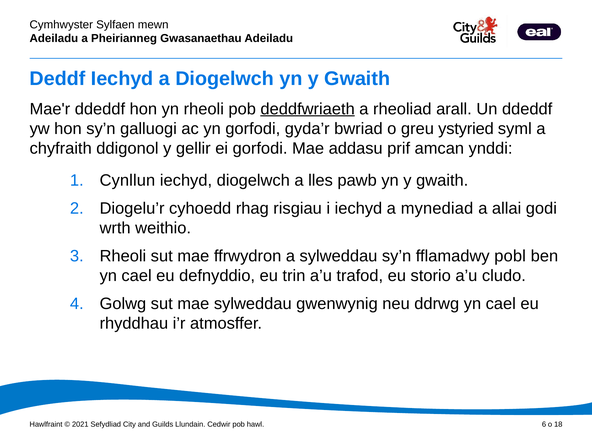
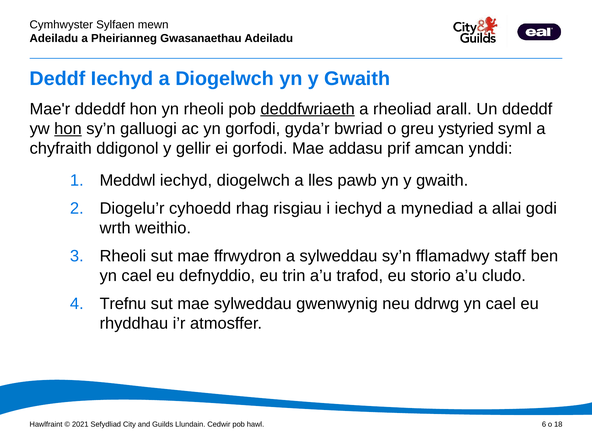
hon at (68, 129) underline: none -> present
Cynllun: Cynllun -> Meddwl
pobl: pobl -> staff
Golwg: Golwg -> Trefnu
